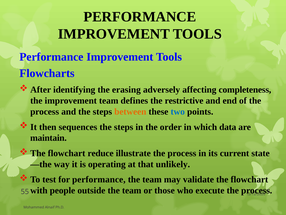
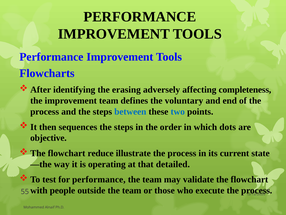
restrictive: restrictive -> voluntary
between colour: orange -> blue
data: data -> dots
maintain: maintain -> objective
unlikely: unlikely -> detailed
